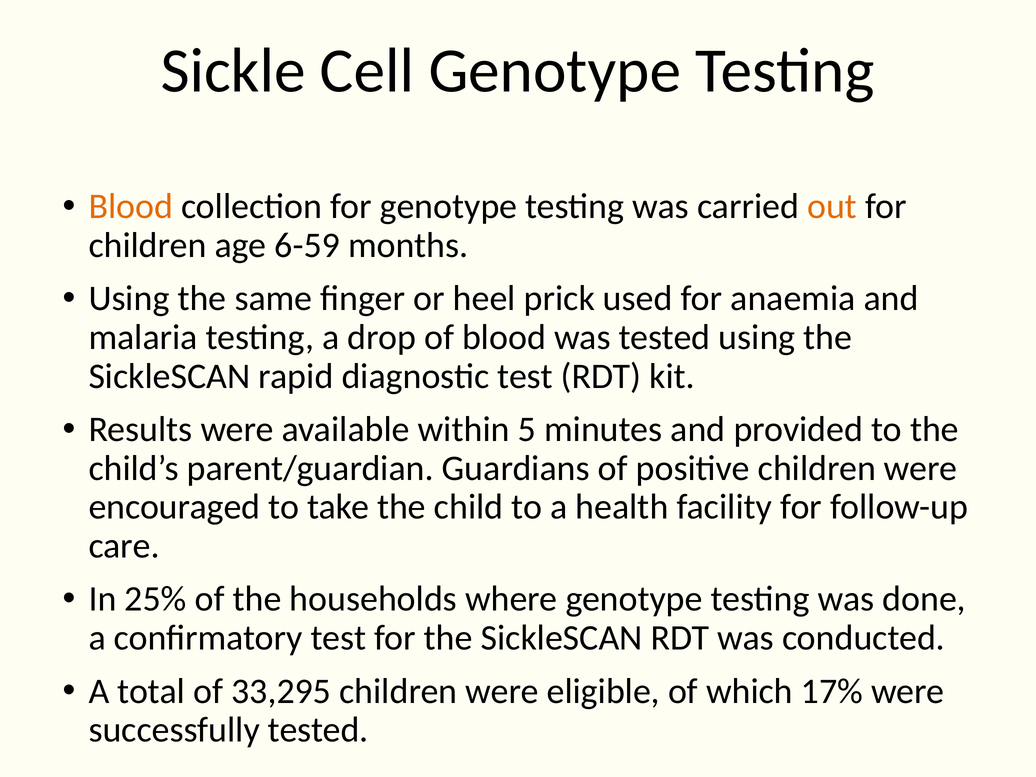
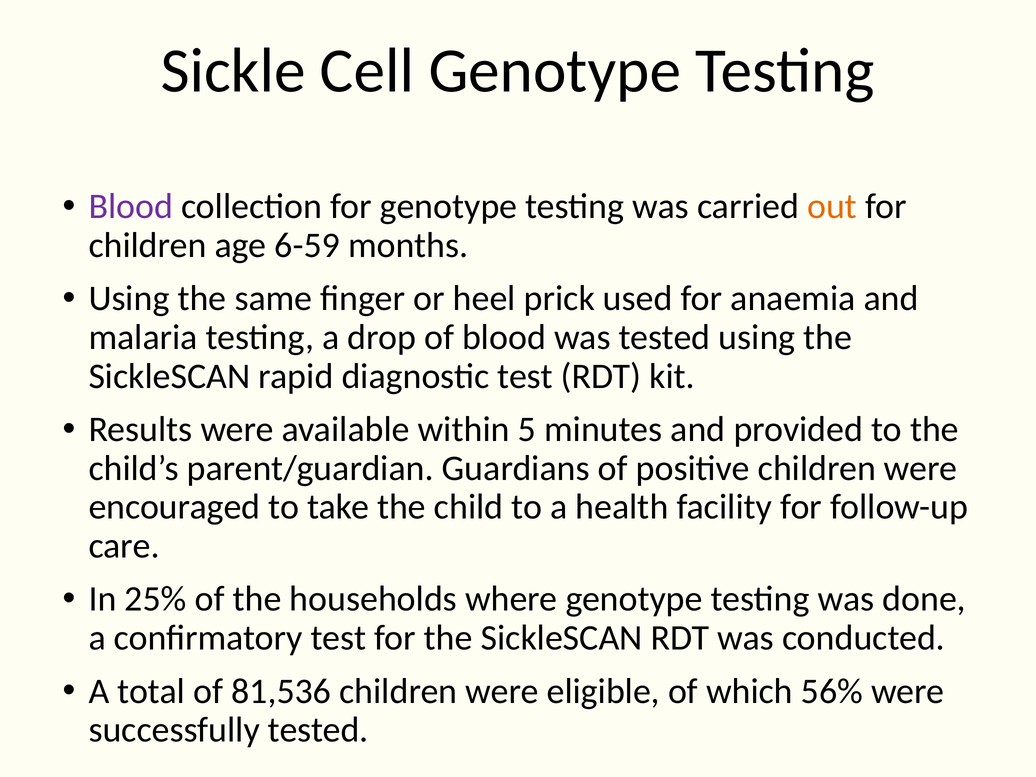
Blood at (131, 206) colour: orange -> purple
33,295: 33,295 -> 81,536
17%: 17% -> 56%
